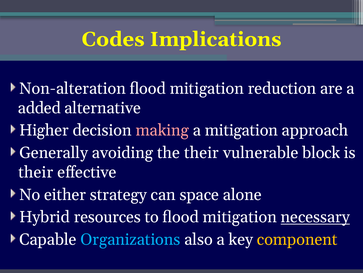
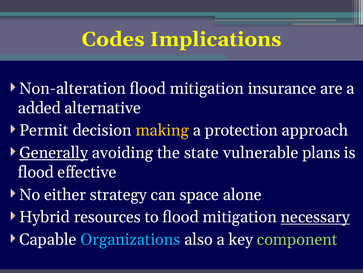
reduction: reduction -> insurance
Higher: Higher -> Permit
making colour: pink -> yellow
a mitigation: mitigation -> protection
Generally underline: none -> present
the their: their -> state
block: block -> plans
their at (36, 172): their -> flood
component colour: yellow -> light green
